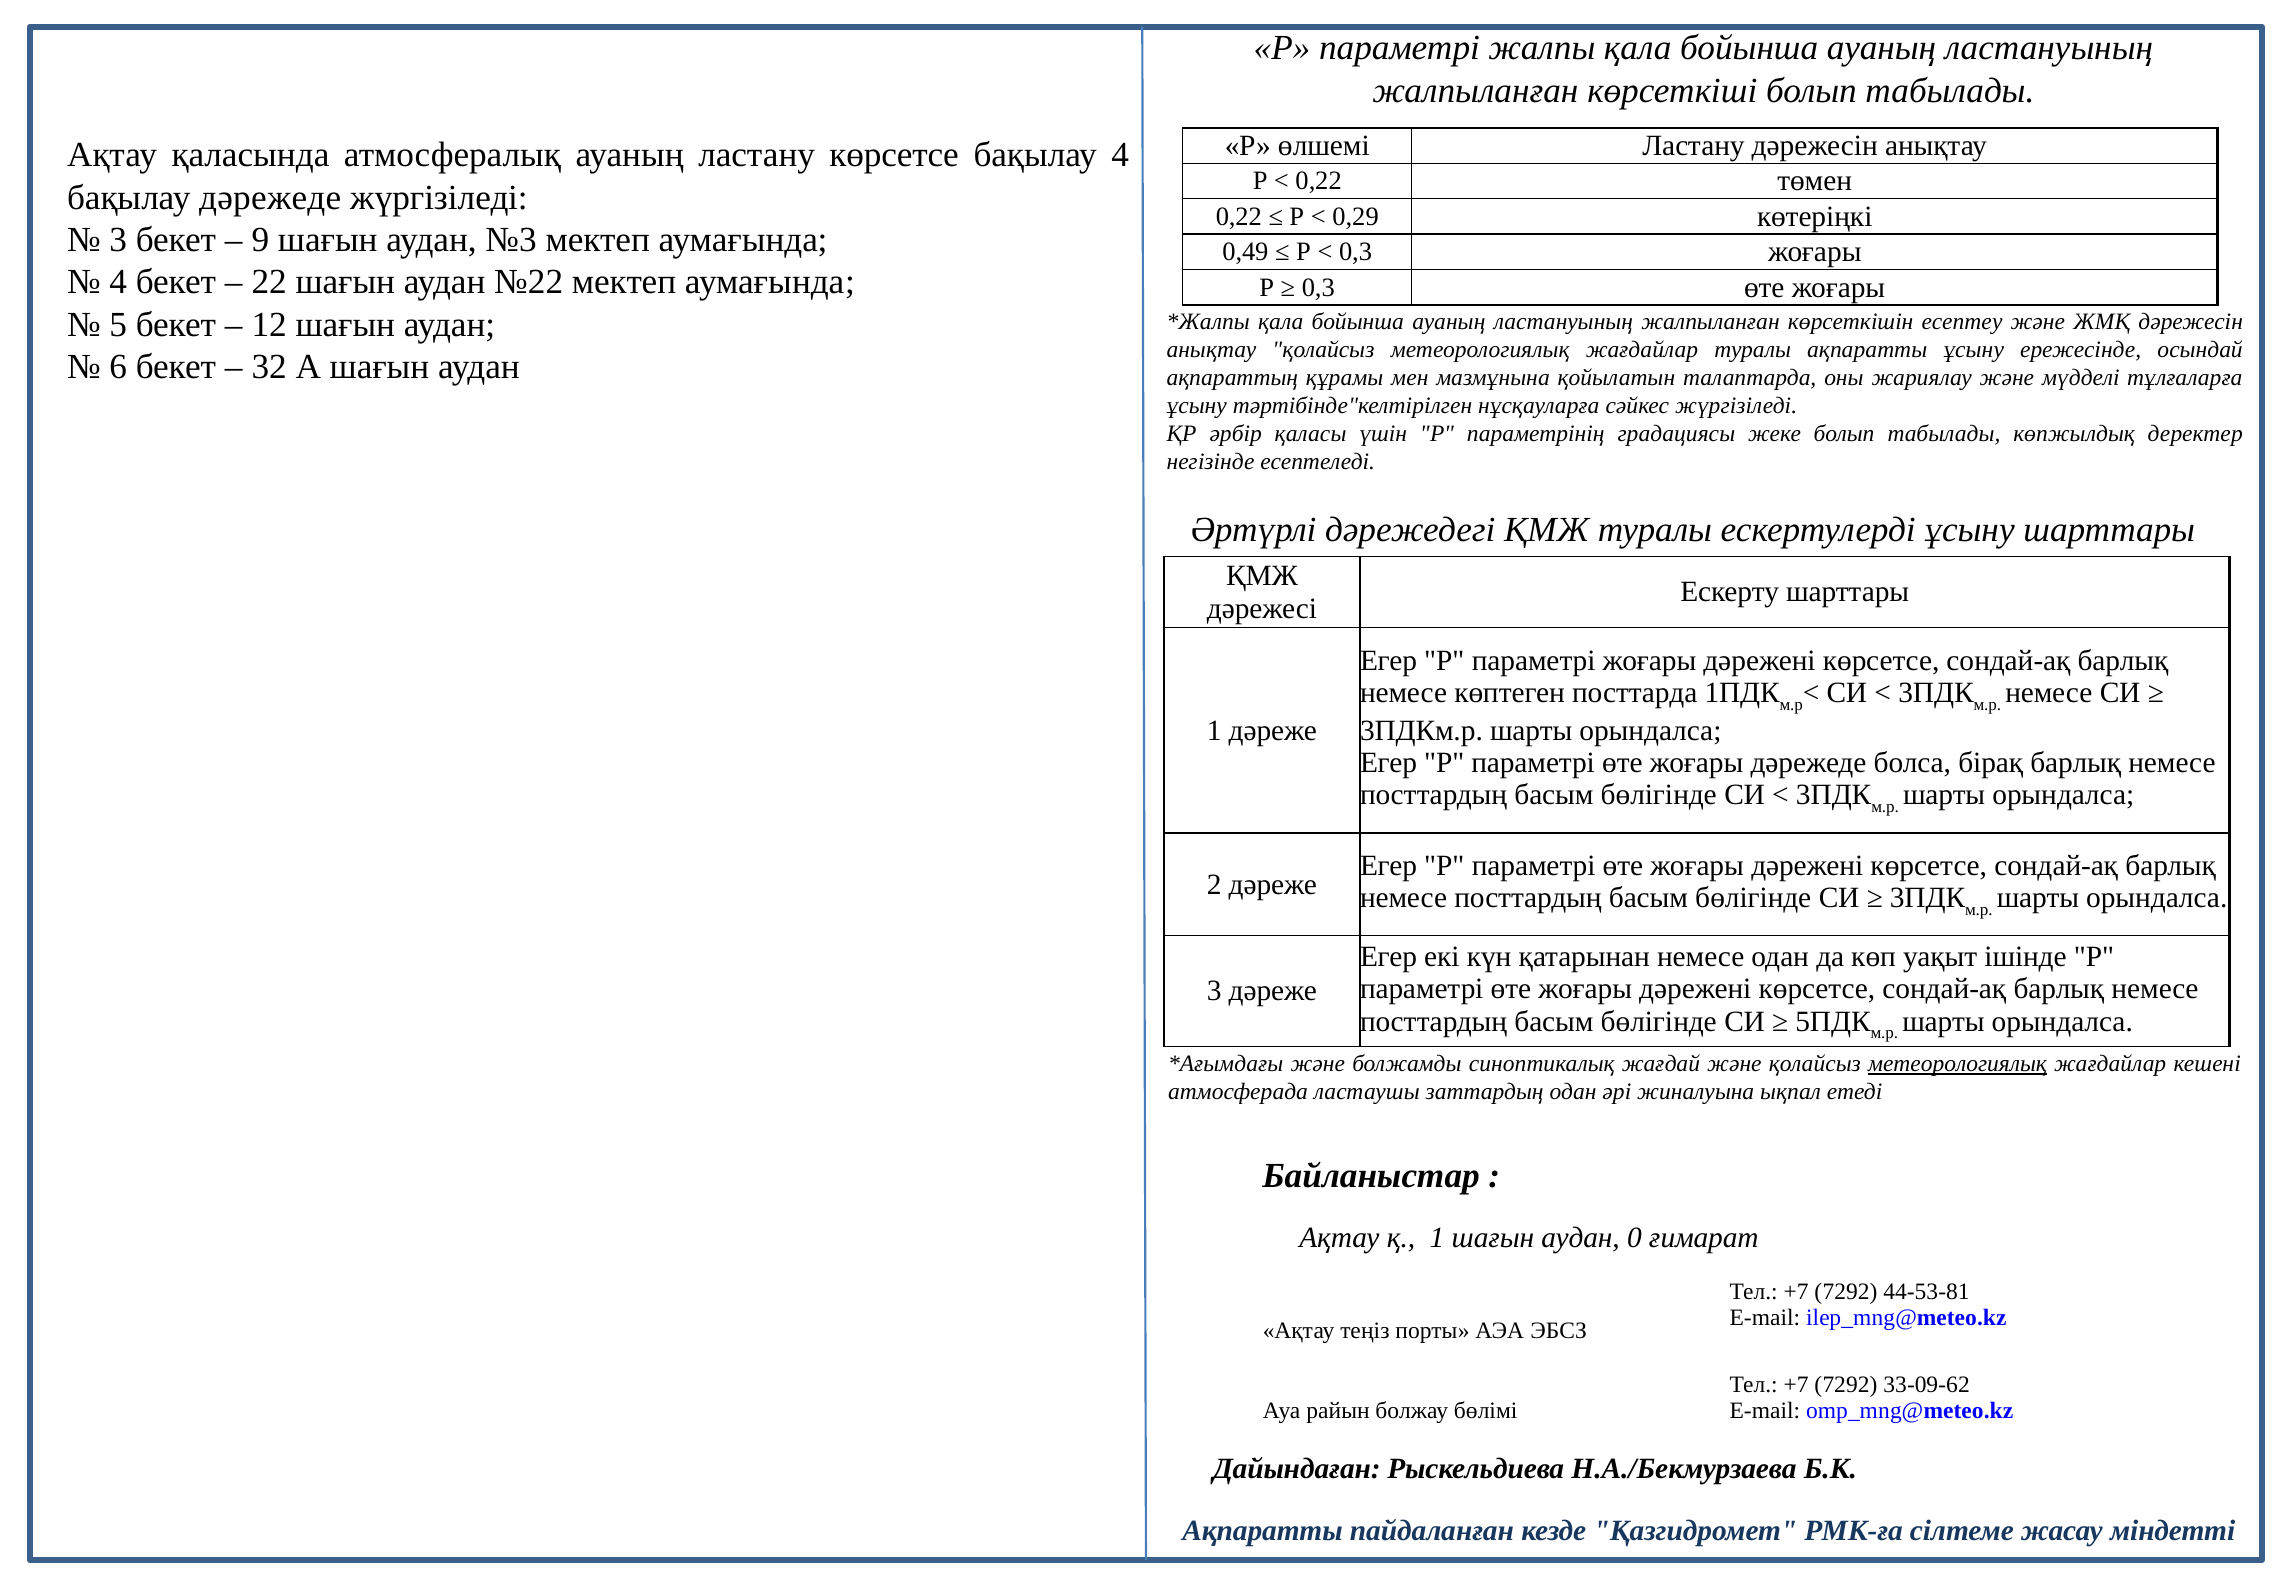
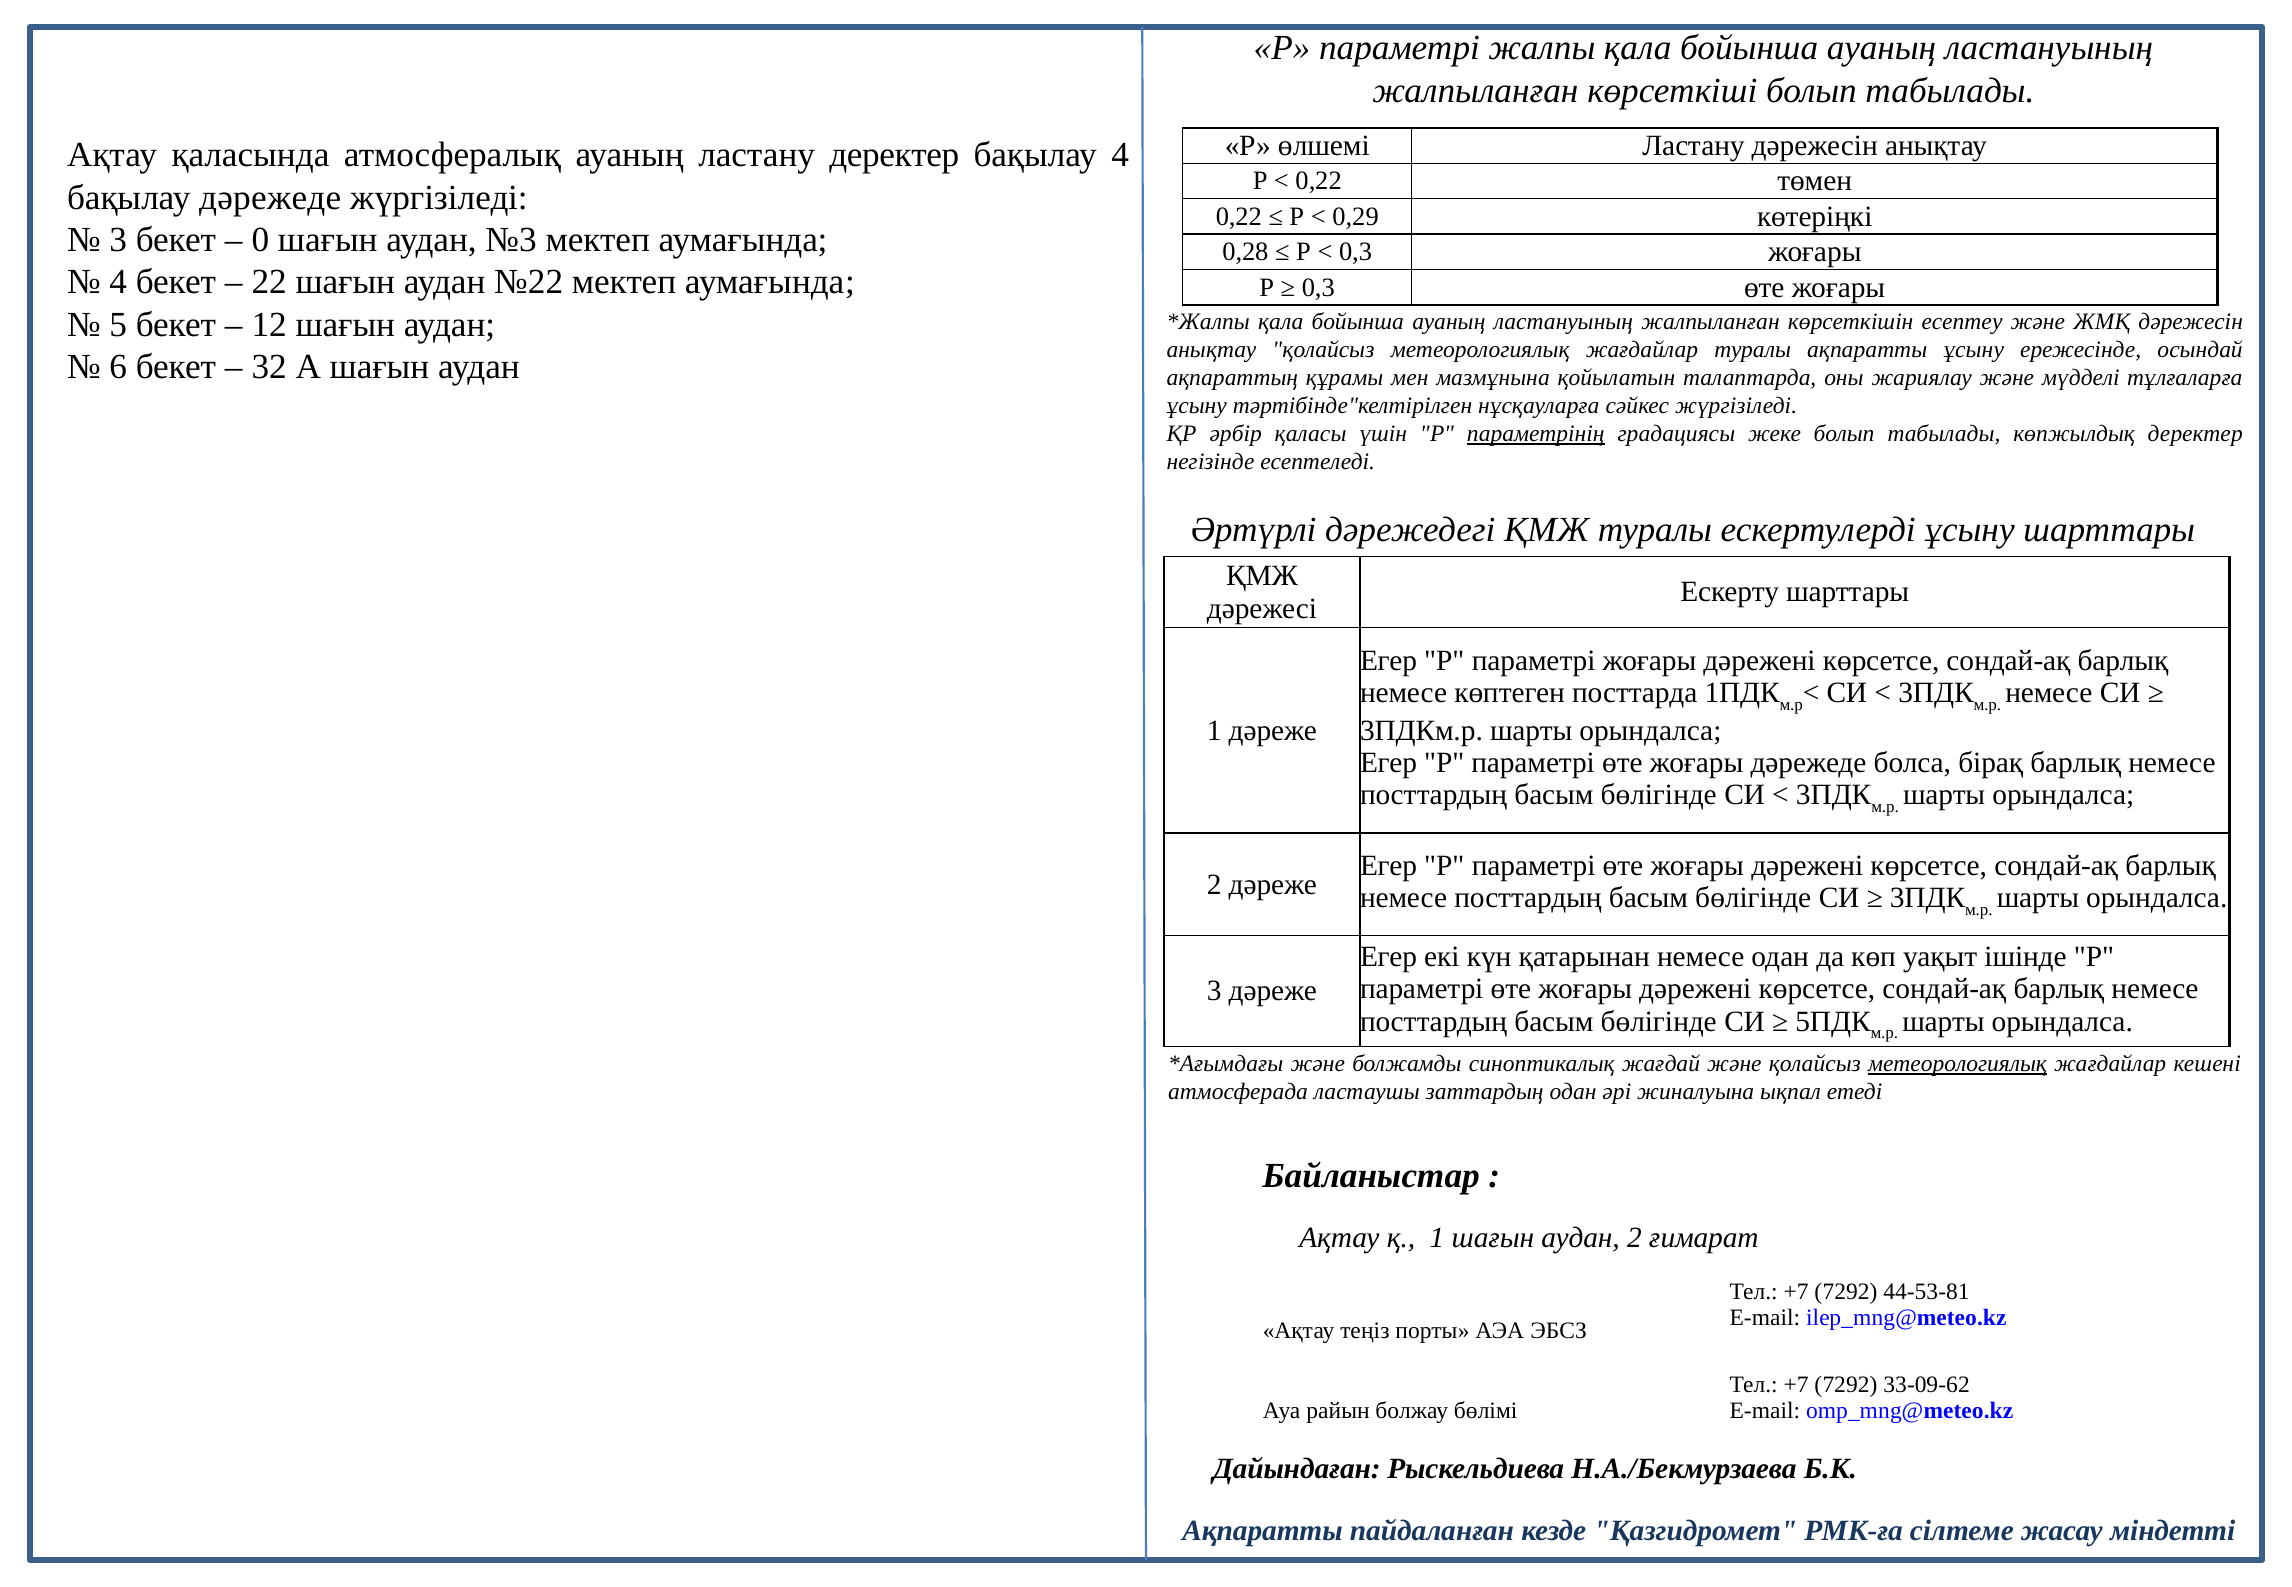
ластану көрсетсе: көрсетсе -> деректер
9: 9 -> 0
0,49: 0,49 -> 0,28
параметрінің underline: none -> present
аудан 0: 0 -> 2
